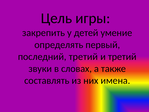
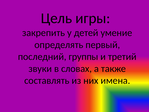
последний третий: третий -> группы
